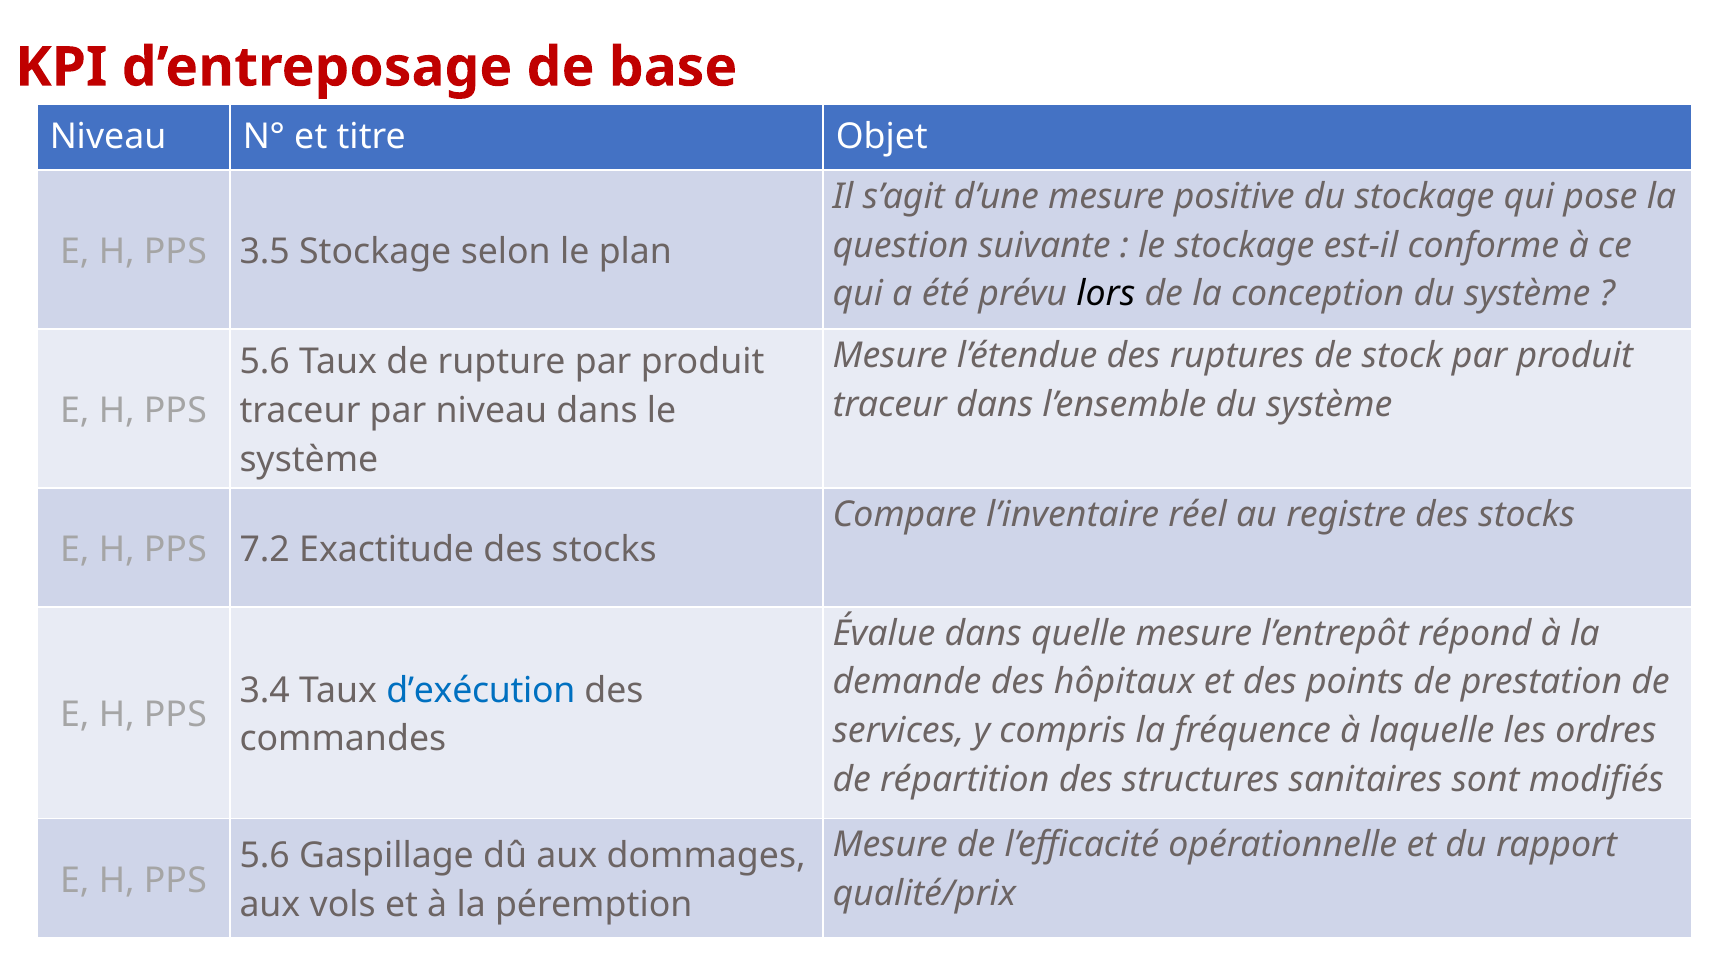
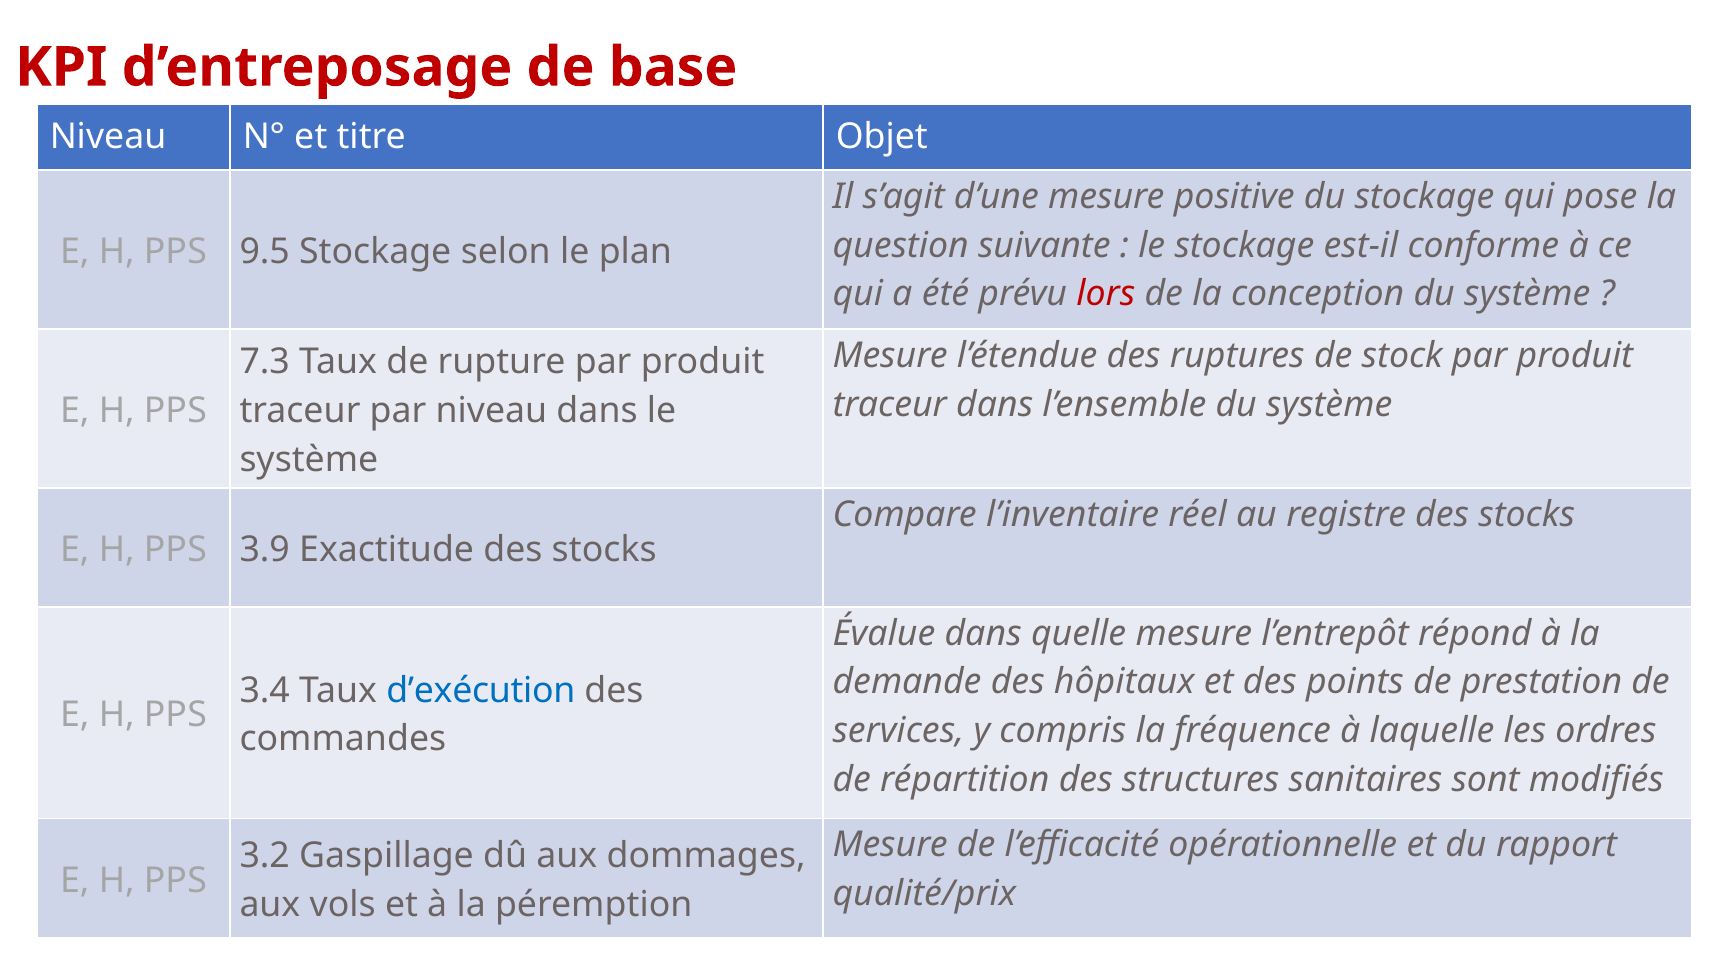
3.5: 3.5 -> 9.5
lors colour: black -> red
5.6 at (265, 362): 5.6 -> 7.3
7.2: 7.2 -> 3.9
5.6 at (265, 856): 5.6 -> 3.2
